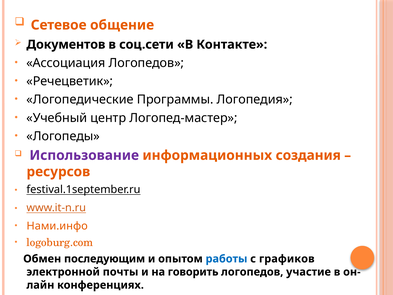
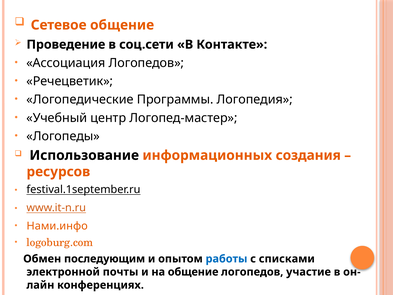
Документов: Документов -> Проведение
Использование colour: purple -> black
графиков: графиков -> списками
на говорить: говорить -> общение
